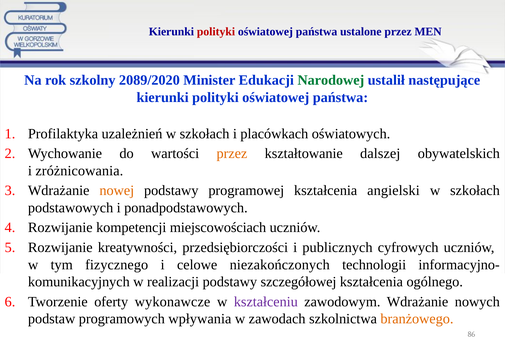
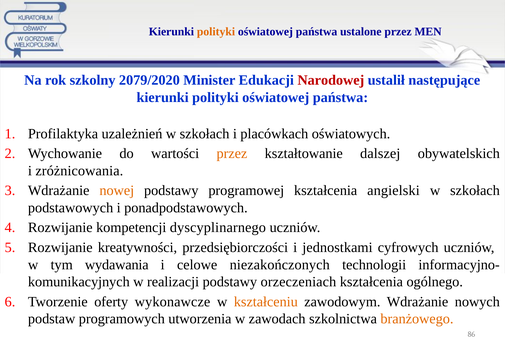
polityki at (216, 32) colour: red -> orange
2089/2020: 2089/2020 -> 2079/2020
Narodowej colour: green -> red
miejscowościach: miejscowościach -> dyscyplinarnego
publicznych: publicznych -> jednostkami
fizycznego: fizycznego -> wydawania
szczegółowej: szczegółowej -> orzeczeniach
kształceniu colour: purple -> orange
wpływania: wpływania -> utworzenia
